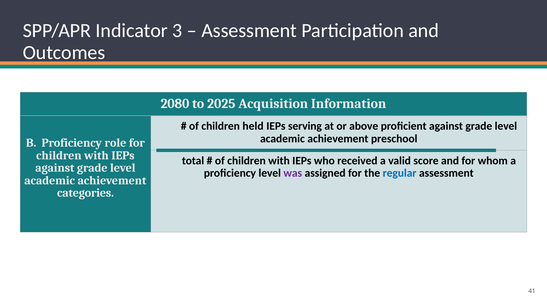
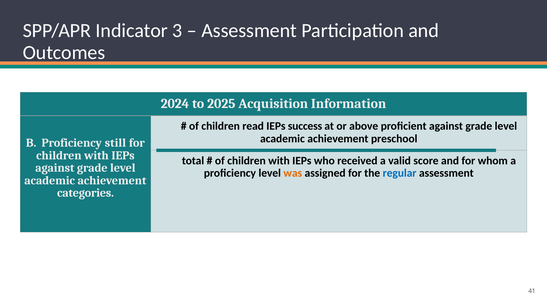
2080: 2080 -> 2024
held: held -> read
serving: serving -> success
role: role -> still
was colour: purple -> orange
